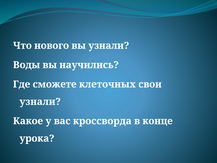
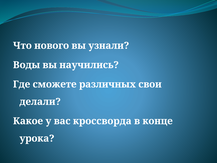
клеточных: клеточных -> различных
узнали at (40, 102): узнали -> делали
